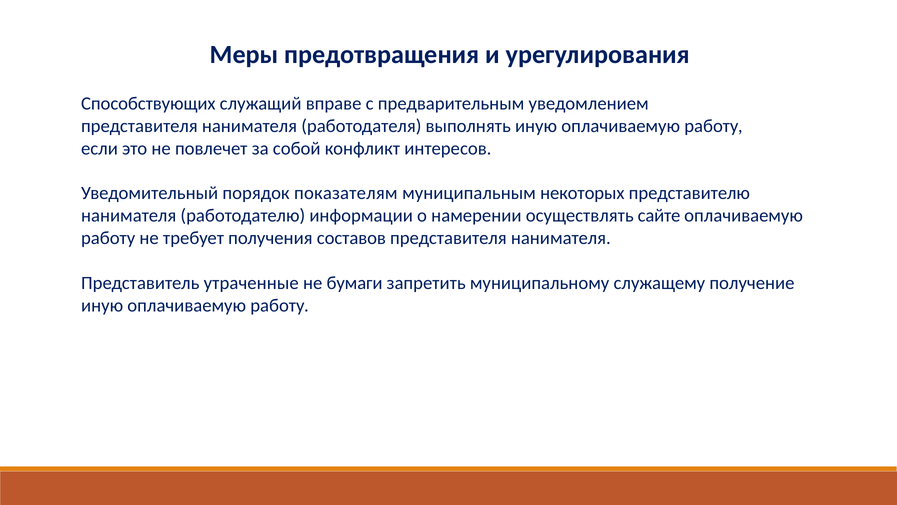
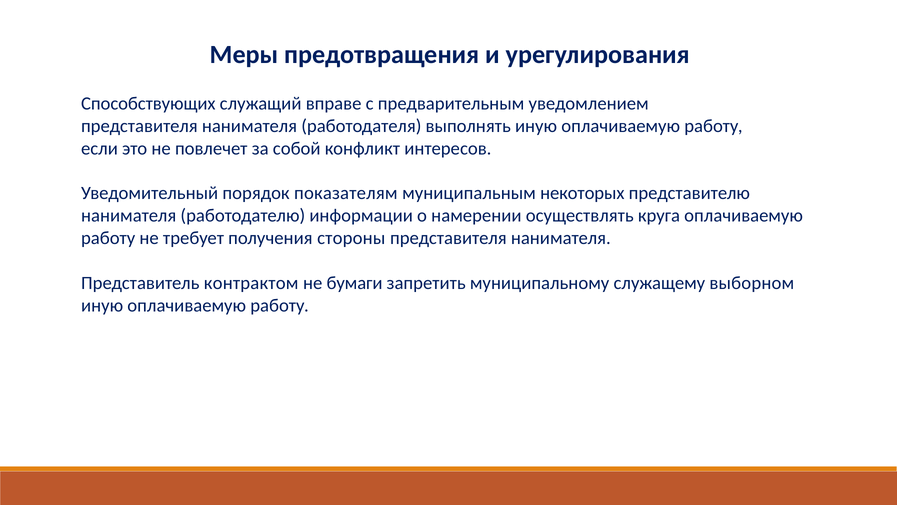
сайте: сайте -> круга
составов: составов -> стороны
утраченные: утраченные -> контрактом
получение: получение -> выборном
